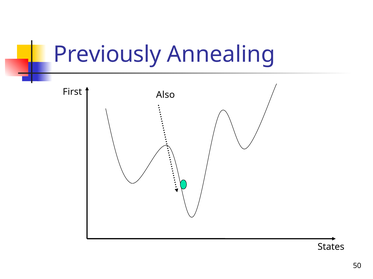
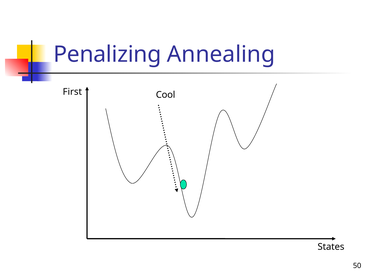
Previously: Previously -> Penalizing
Also: Also -> Cool
